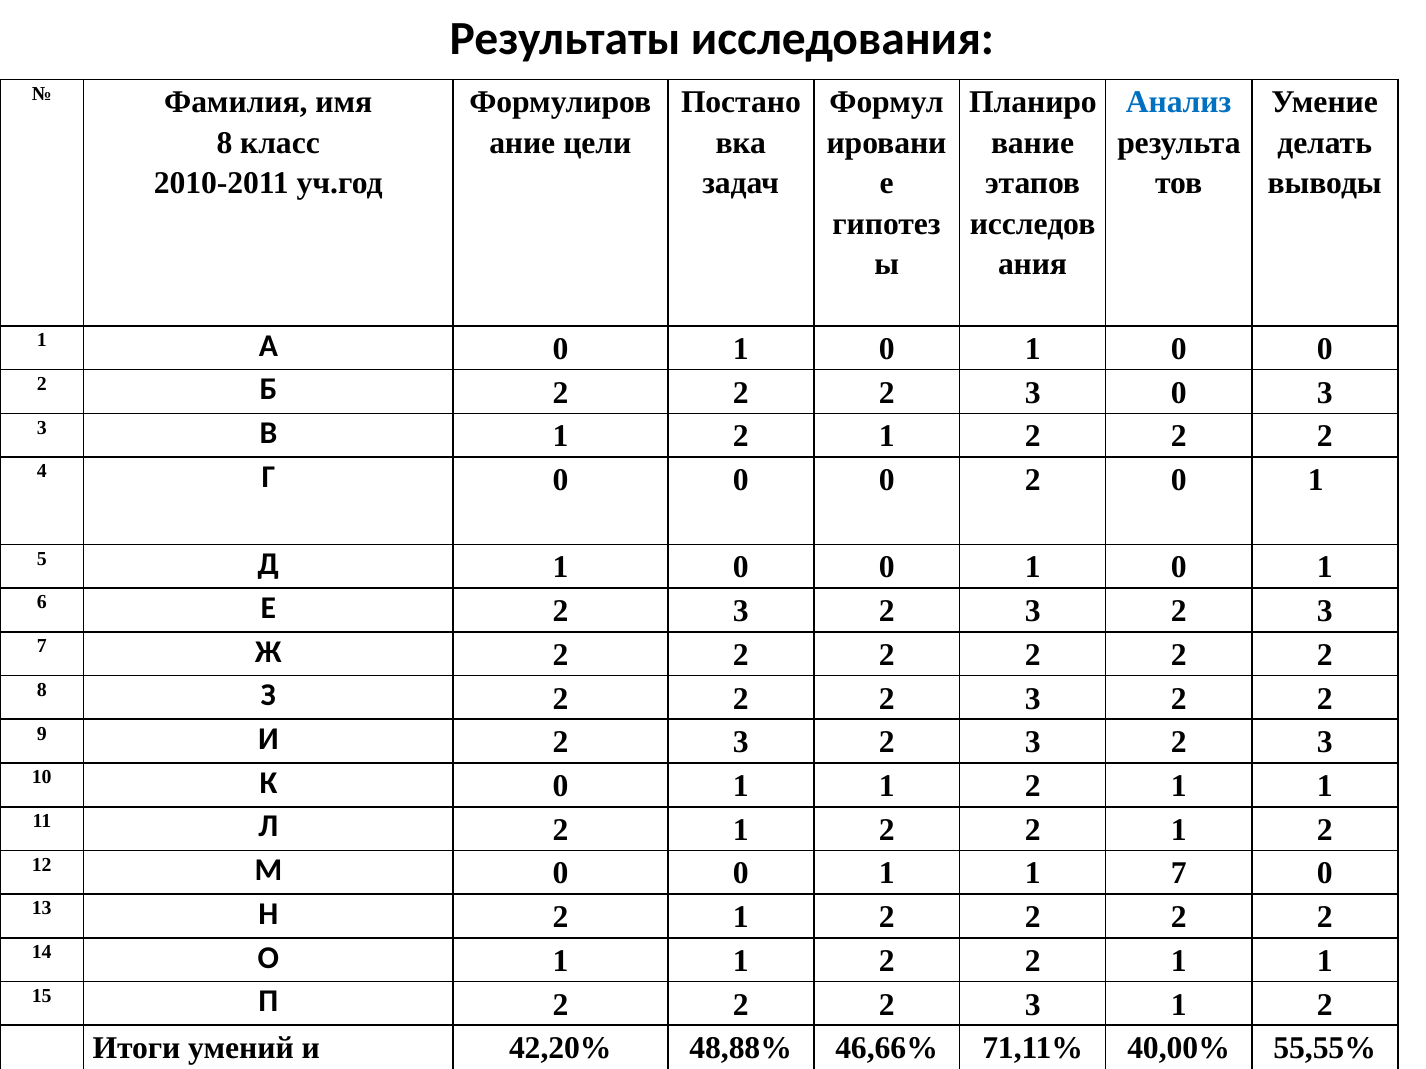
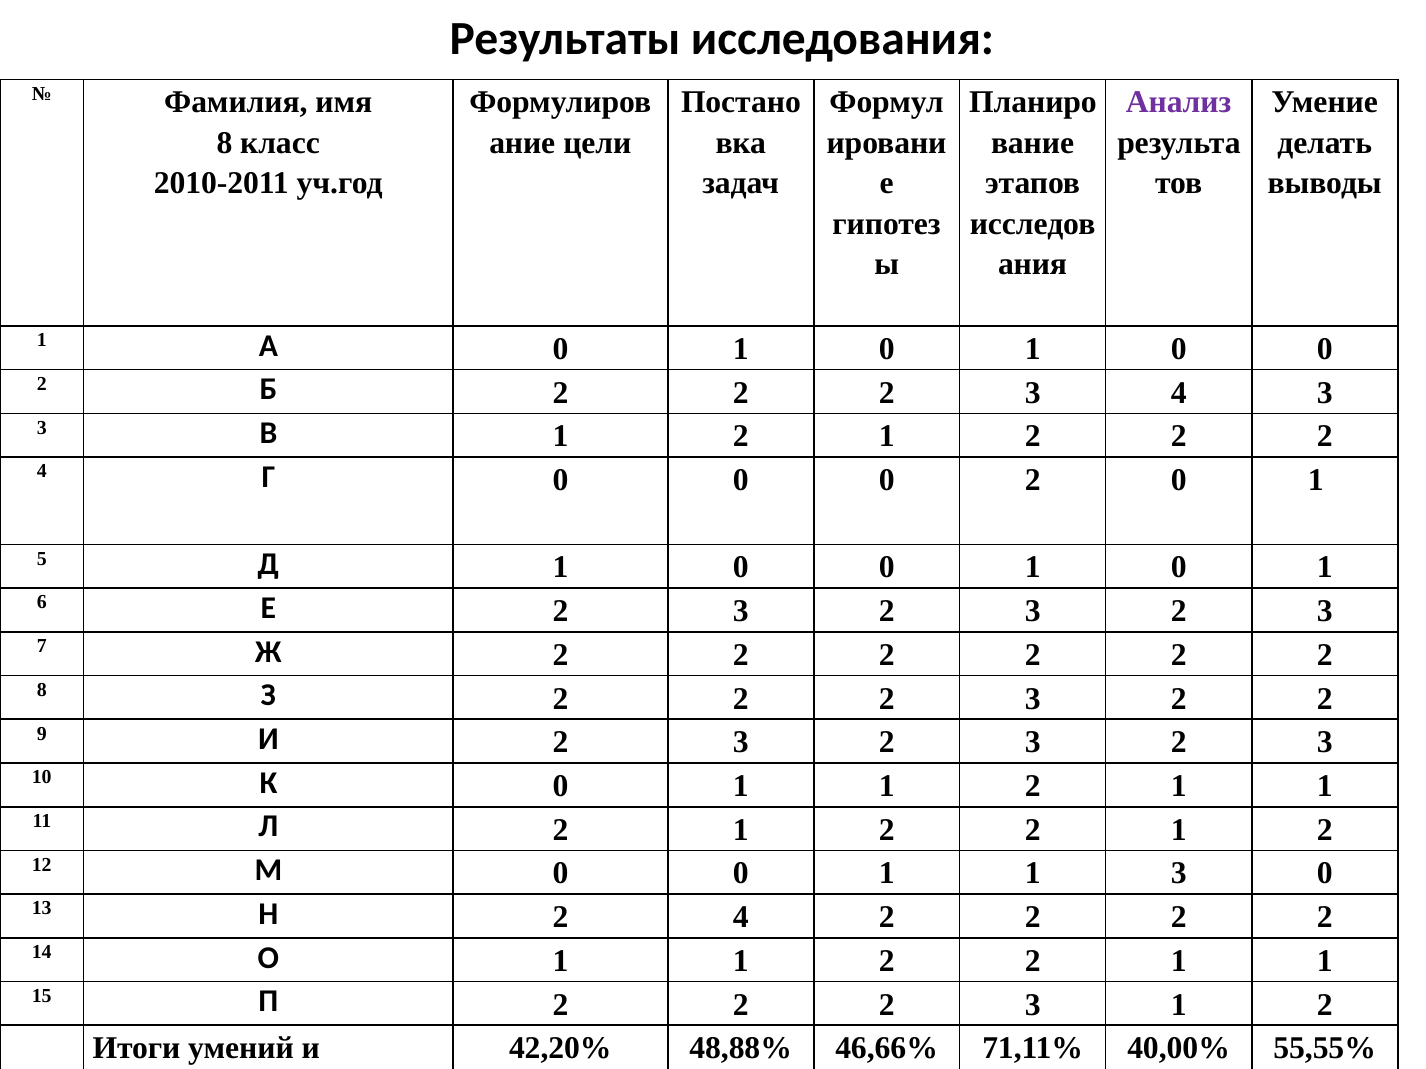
Анализ colour: blue -> purple
3 0: 0 -> 4
1 7: 7 -> 3
Н 2 1: 1 -> 4
